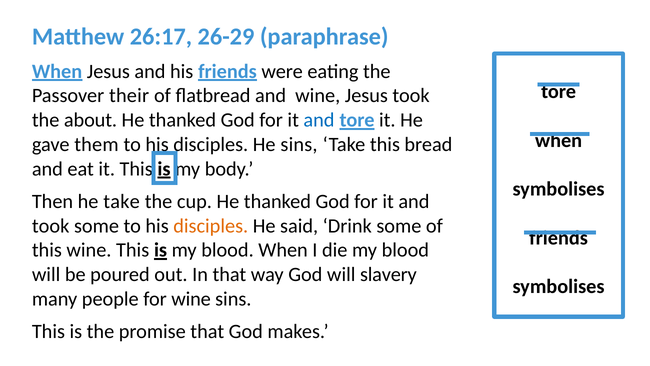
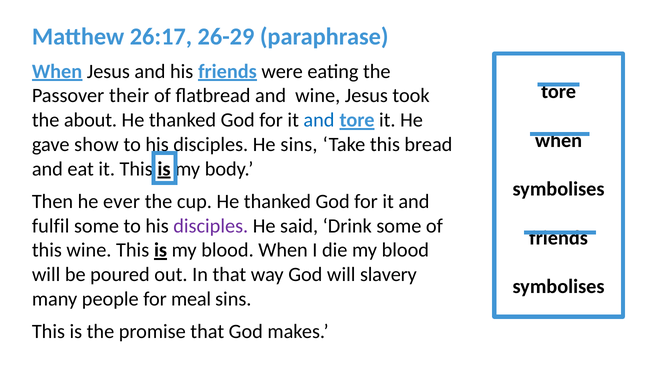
them: them -> show
he take: take -> ever
took at (51, 226): took -> fulfil
disciples at (211, 226) colour: orange -> purple
for wine: wine -> meal
